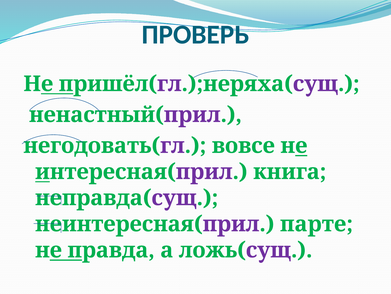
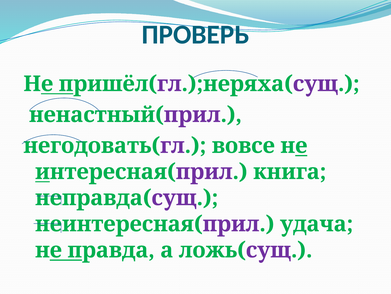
парте: парте -> удача
